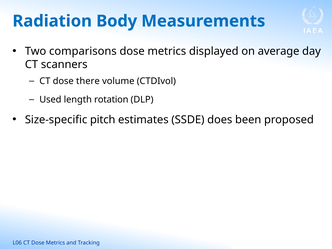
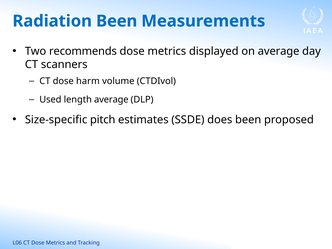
Radiation Body: Body -> Been
comparisons: comparisons -> recommends
there: there -> harm
length rotation: rotation -> average
